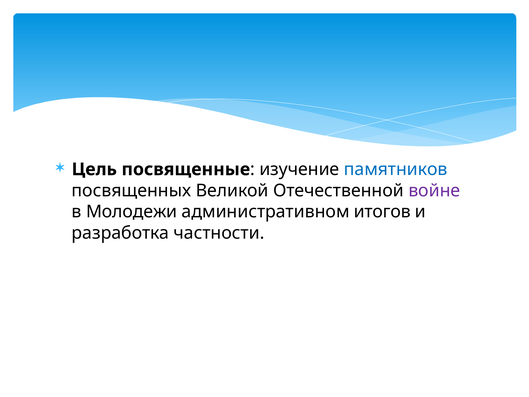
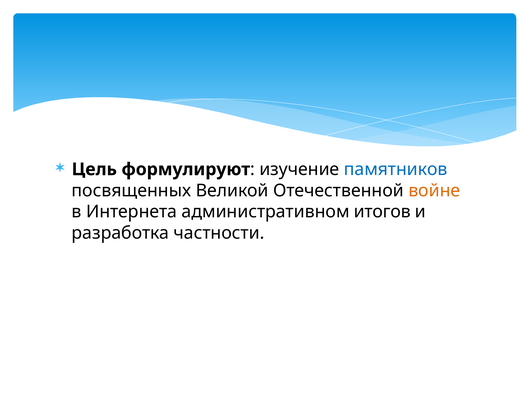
посвященные: посвященные -> формулируют
войне colour: purple -> orange
Молодежи: Молодежи -> Интернета
